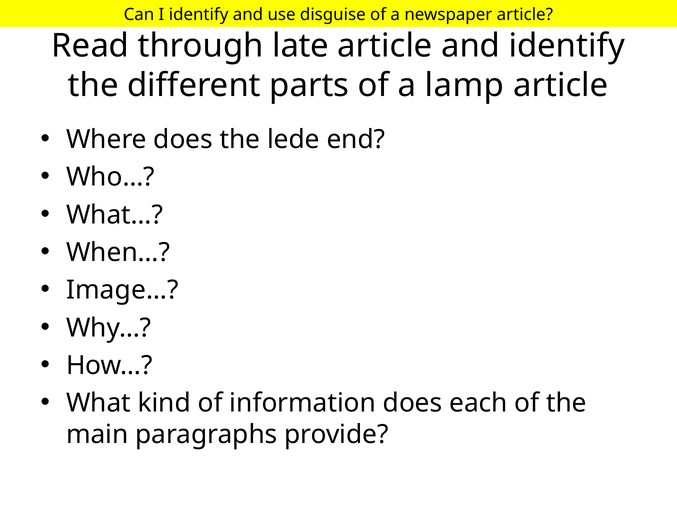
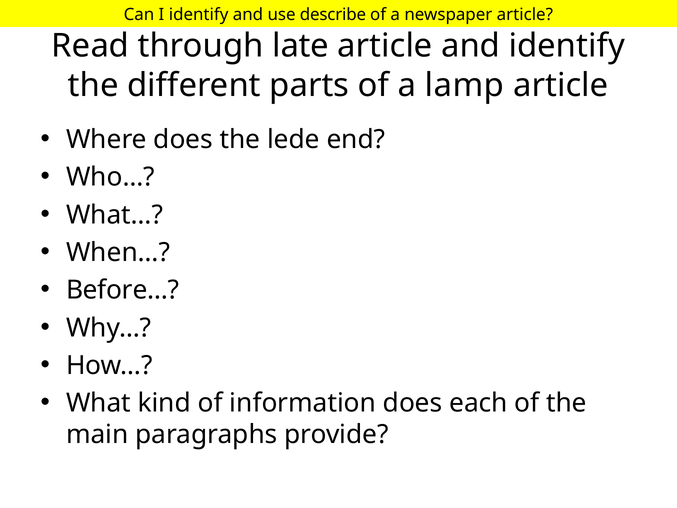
disguise: disguise -> describe
Image…: Image… -> Before…
